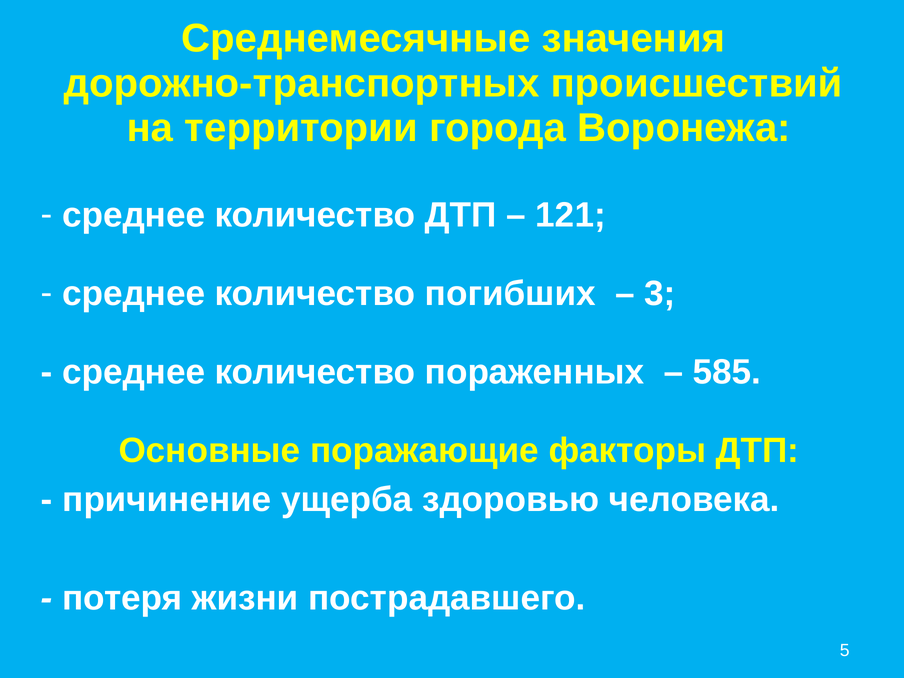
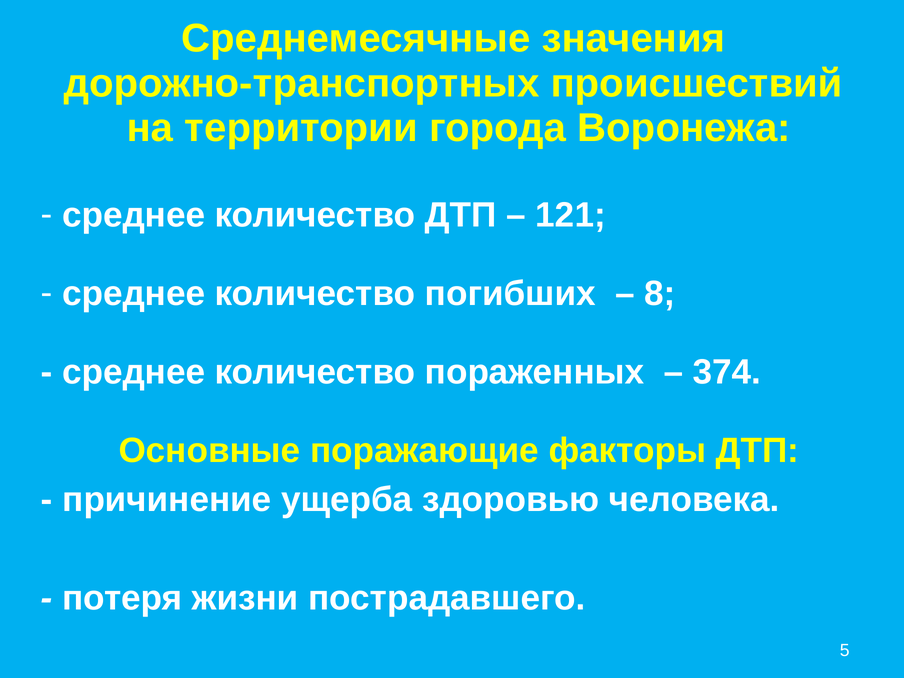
3: 3 -> 8
585: 585 -> 374
